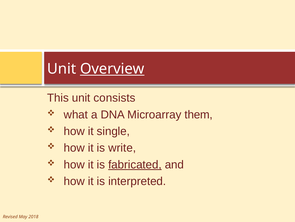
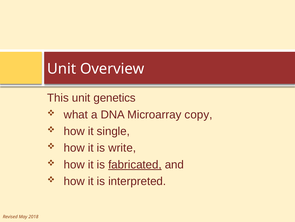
Overview underline: present -> none
consists: consists -> genetics
them: them -> copy
